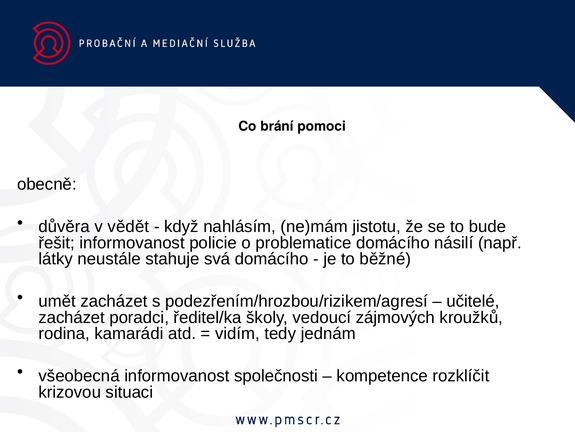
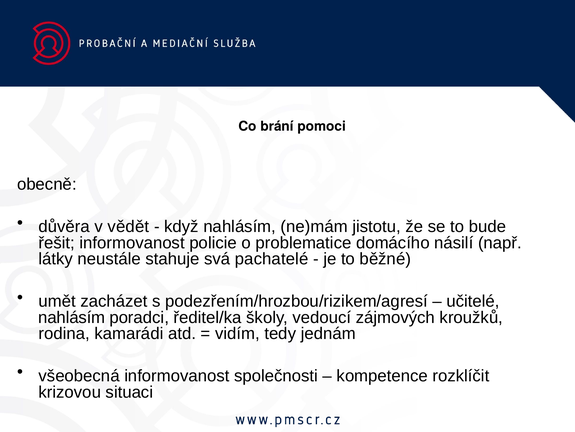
svá domácího: domácího -> pachatelé
zacházet at (72, 317): zacházet -> nahlásím
